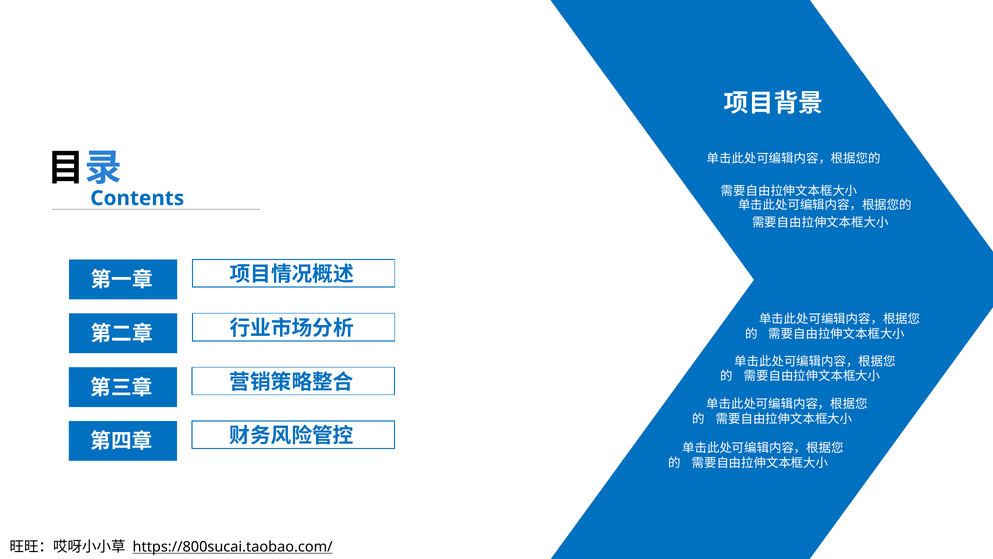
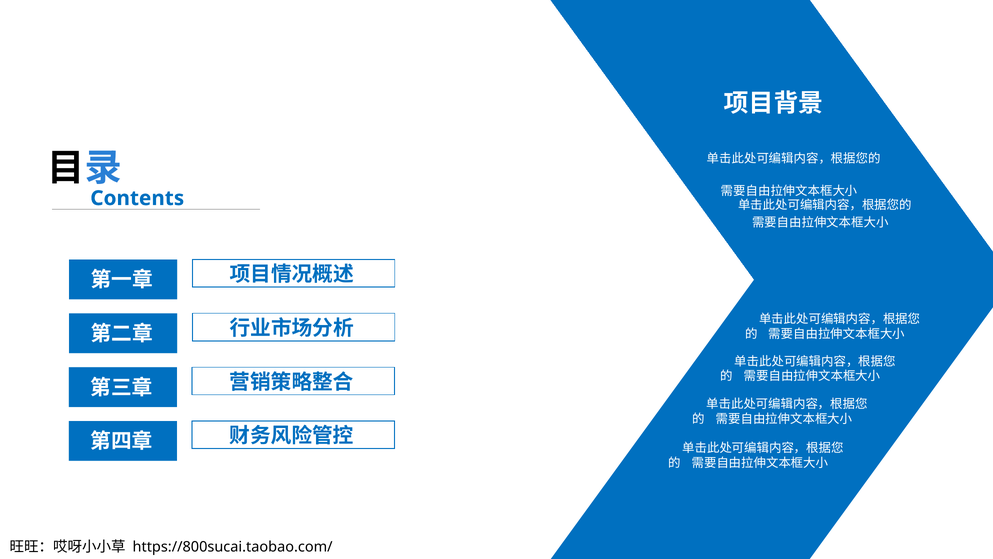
https://800sucai.taobao.com/ underline: present -> none
